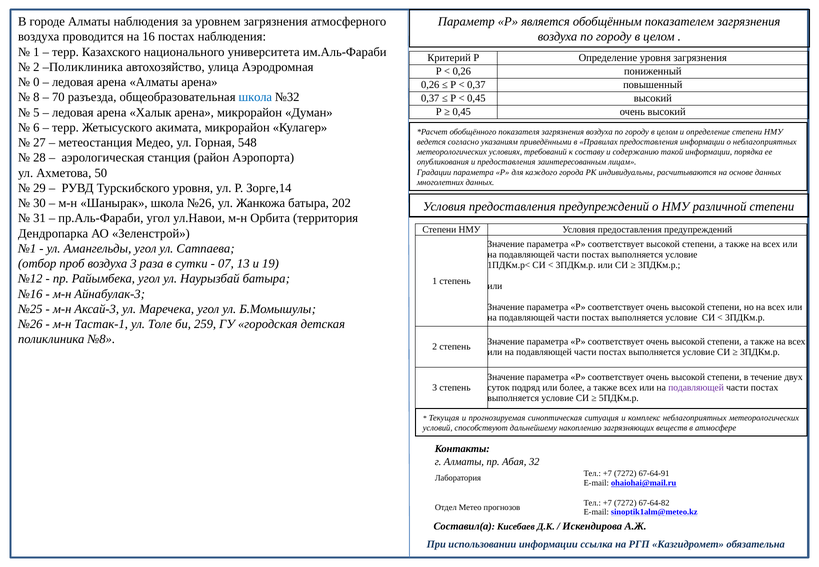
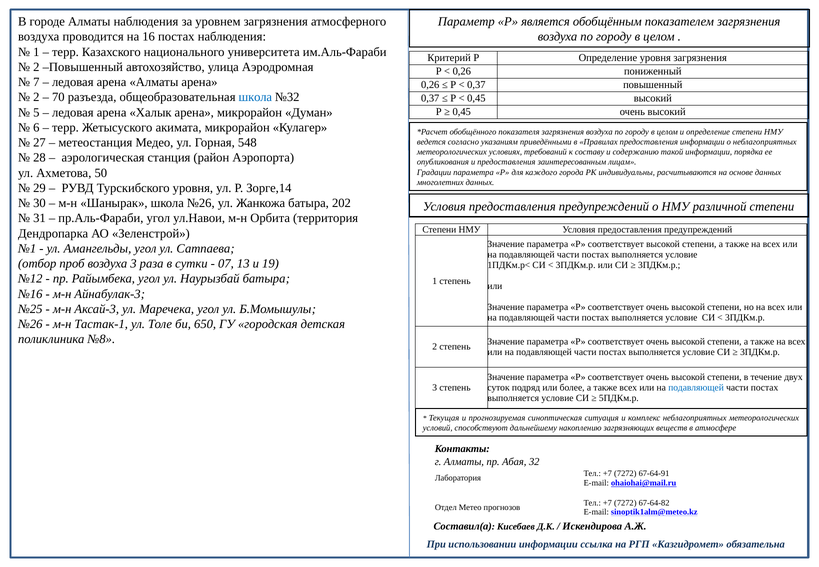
2 Поликлиника: Поликлиника -> Повышенный
0: 0 -> 7
8 at (36, 97): 8 -> 2
259: 259 -> 650
подавляющей at (696, 388) colour: purple -> blue
